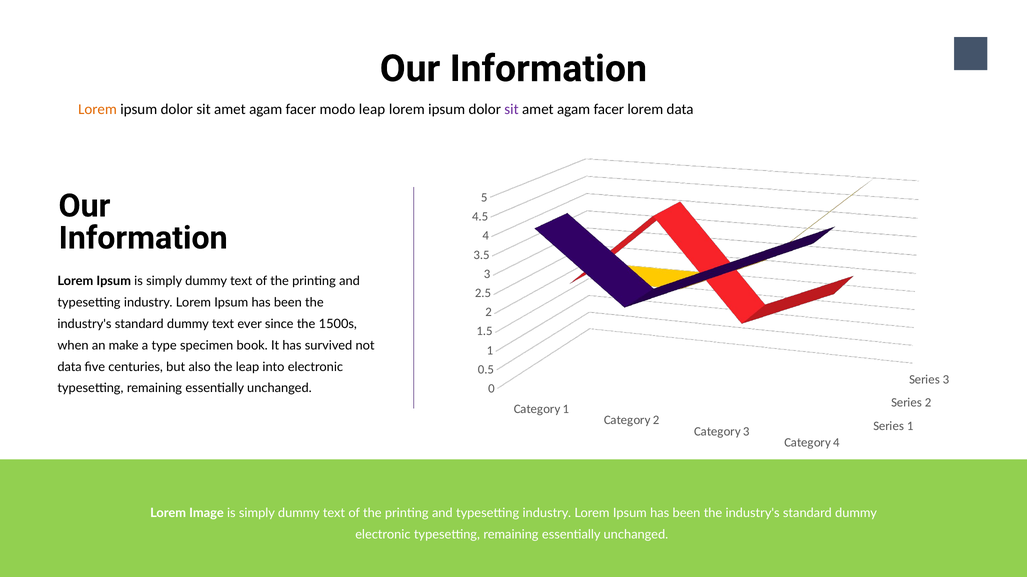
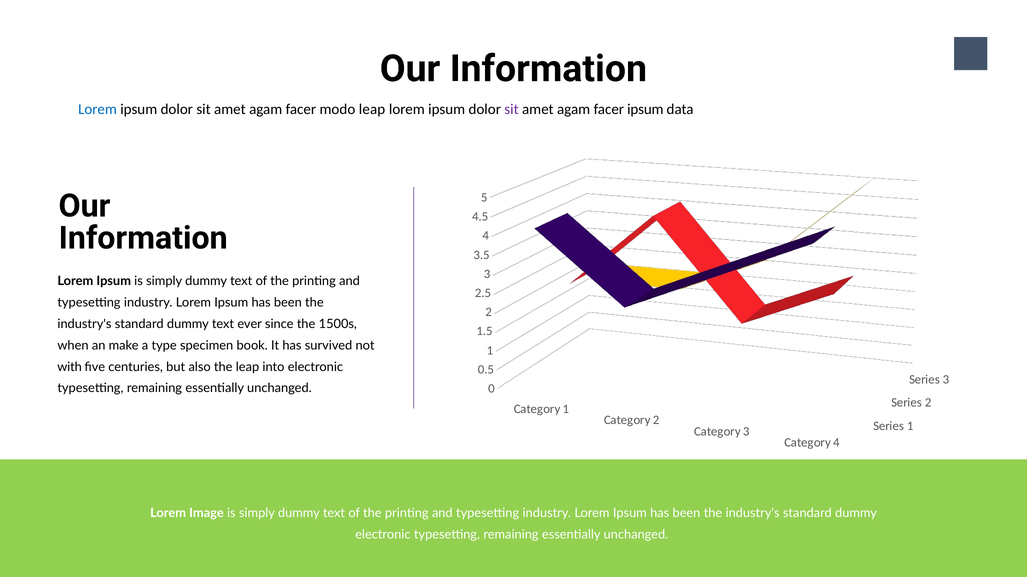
Lorem at (98, 109) colour: orange -> blue
facer lorem: lorem -> ipsum
data at (70, 367): data -> with
